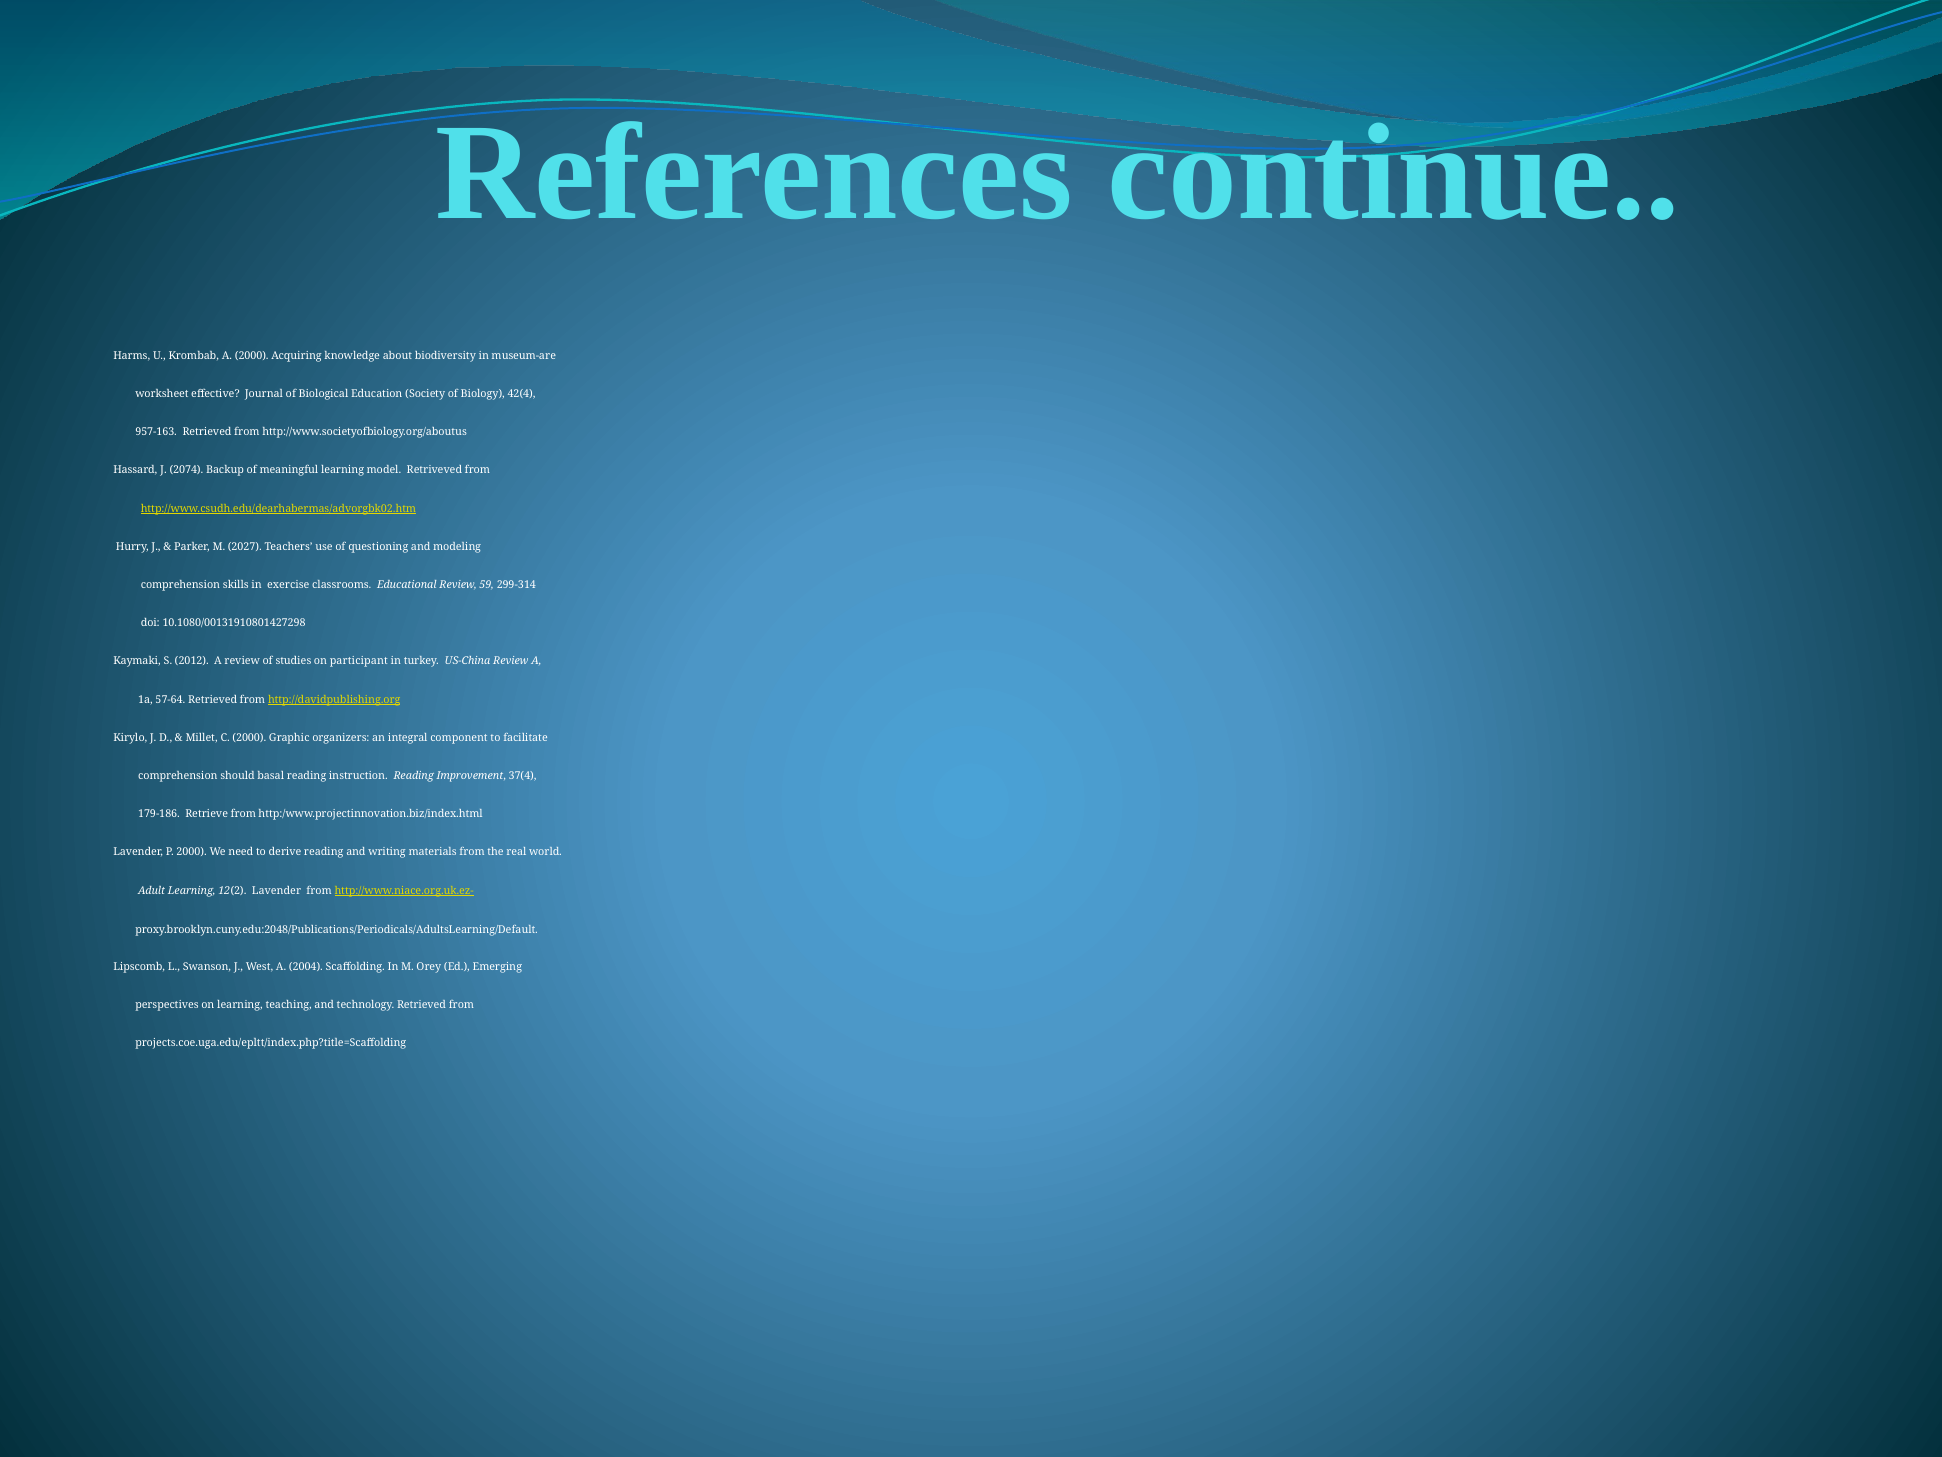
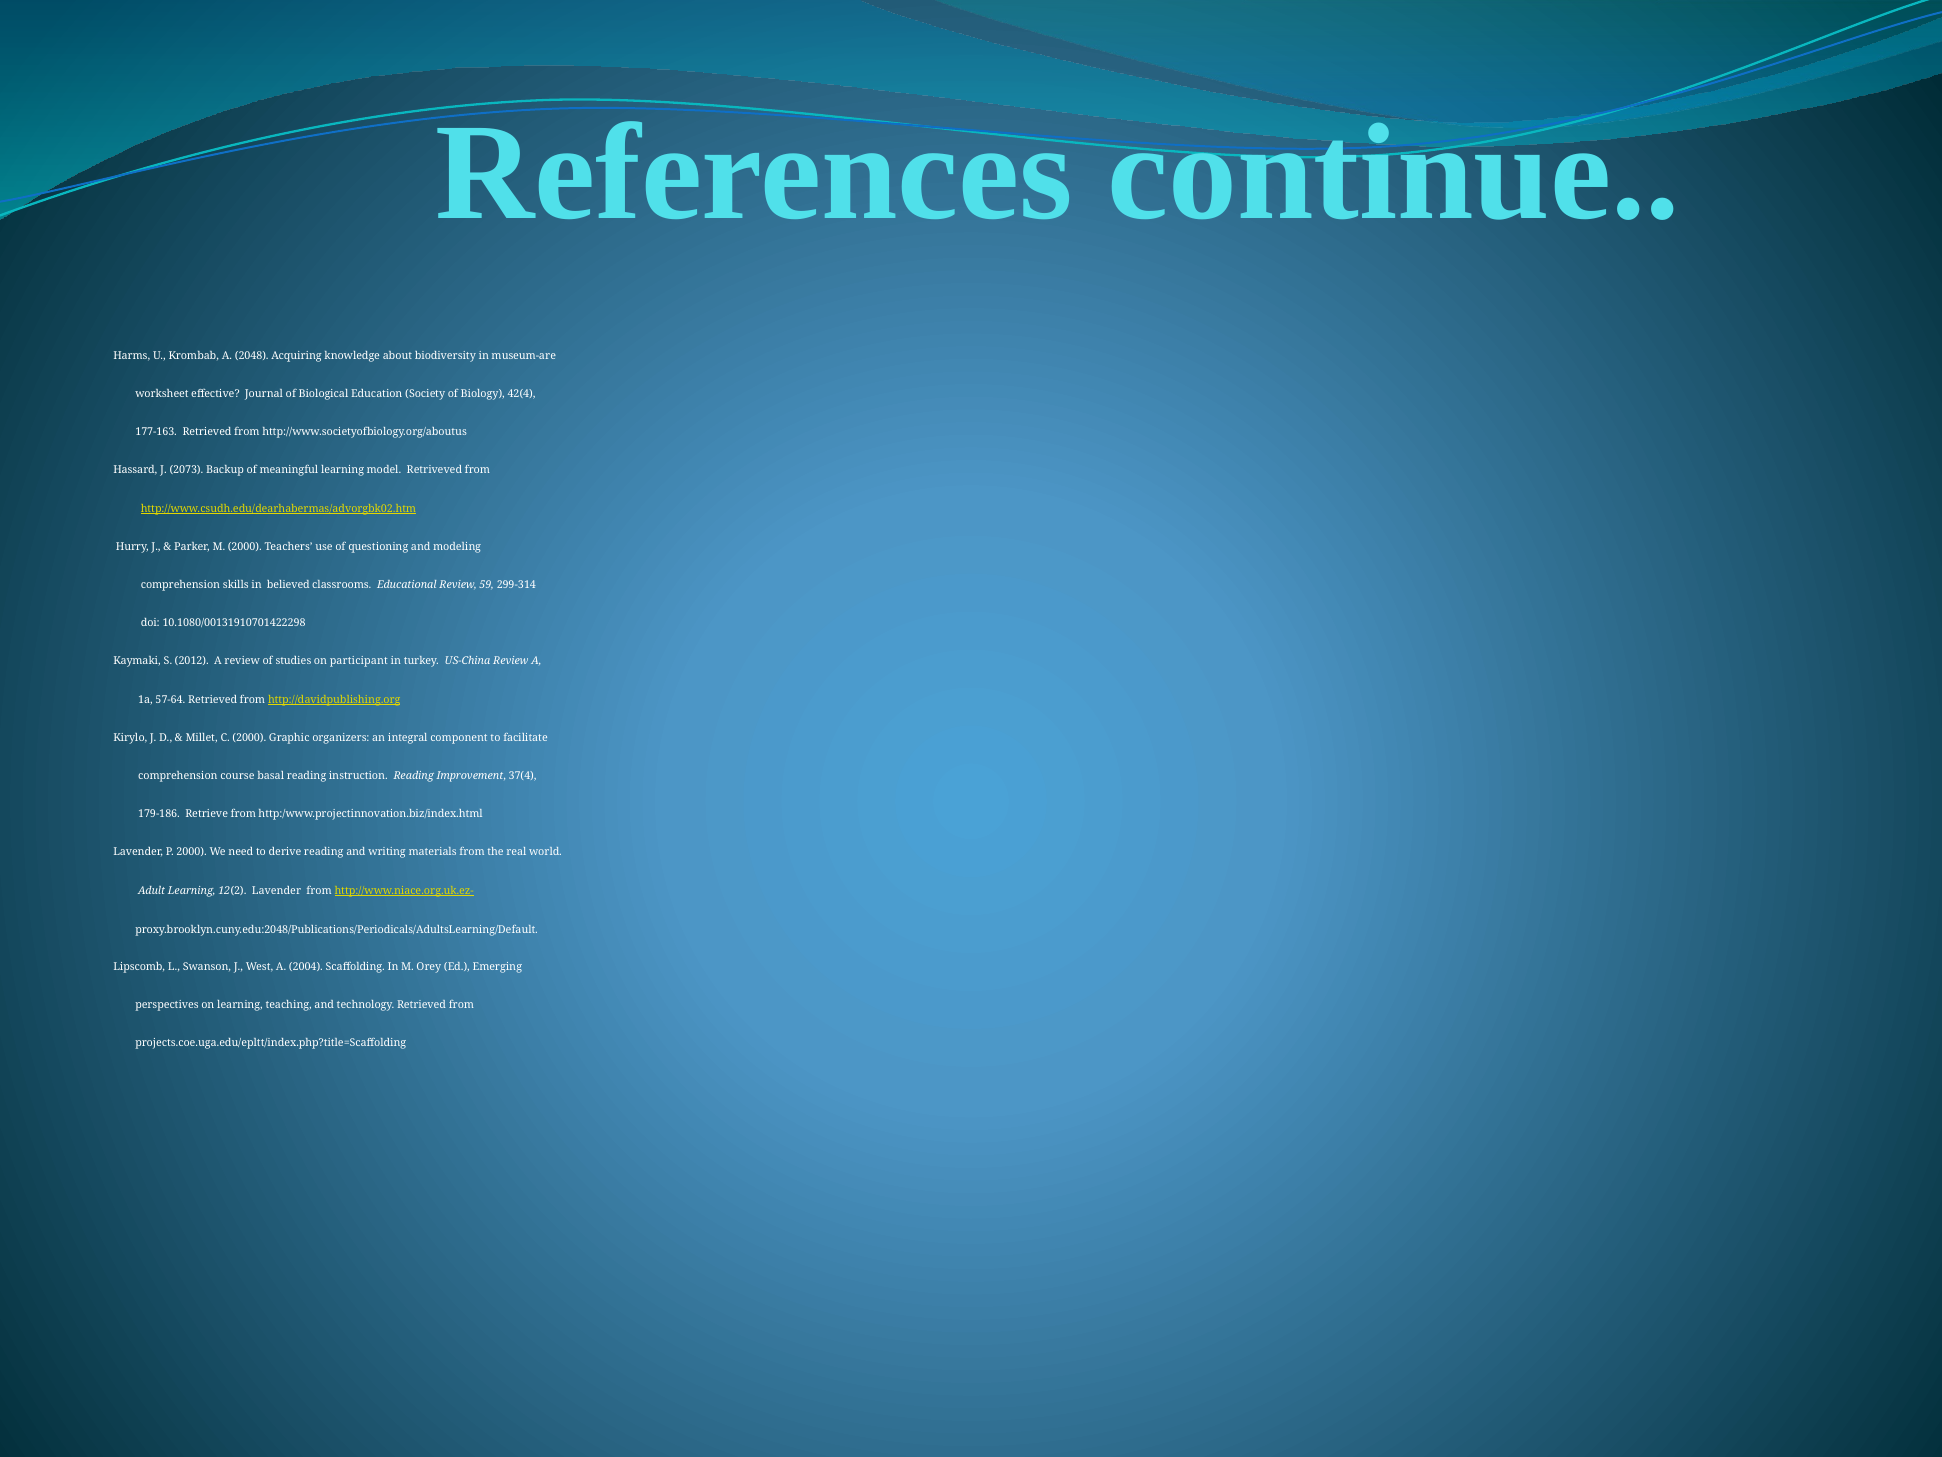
A 2000: 2000 -> 2048
957-163: 957-163 -> 177-163
2074: 2074 -> 2073
M 2027: 2027 -> 2000
exercise: exercise -> believed
10.1080/00131910801427298: 10.1080/00131910801427298 -> 10.1080/00131910701422298
should: should -> course
